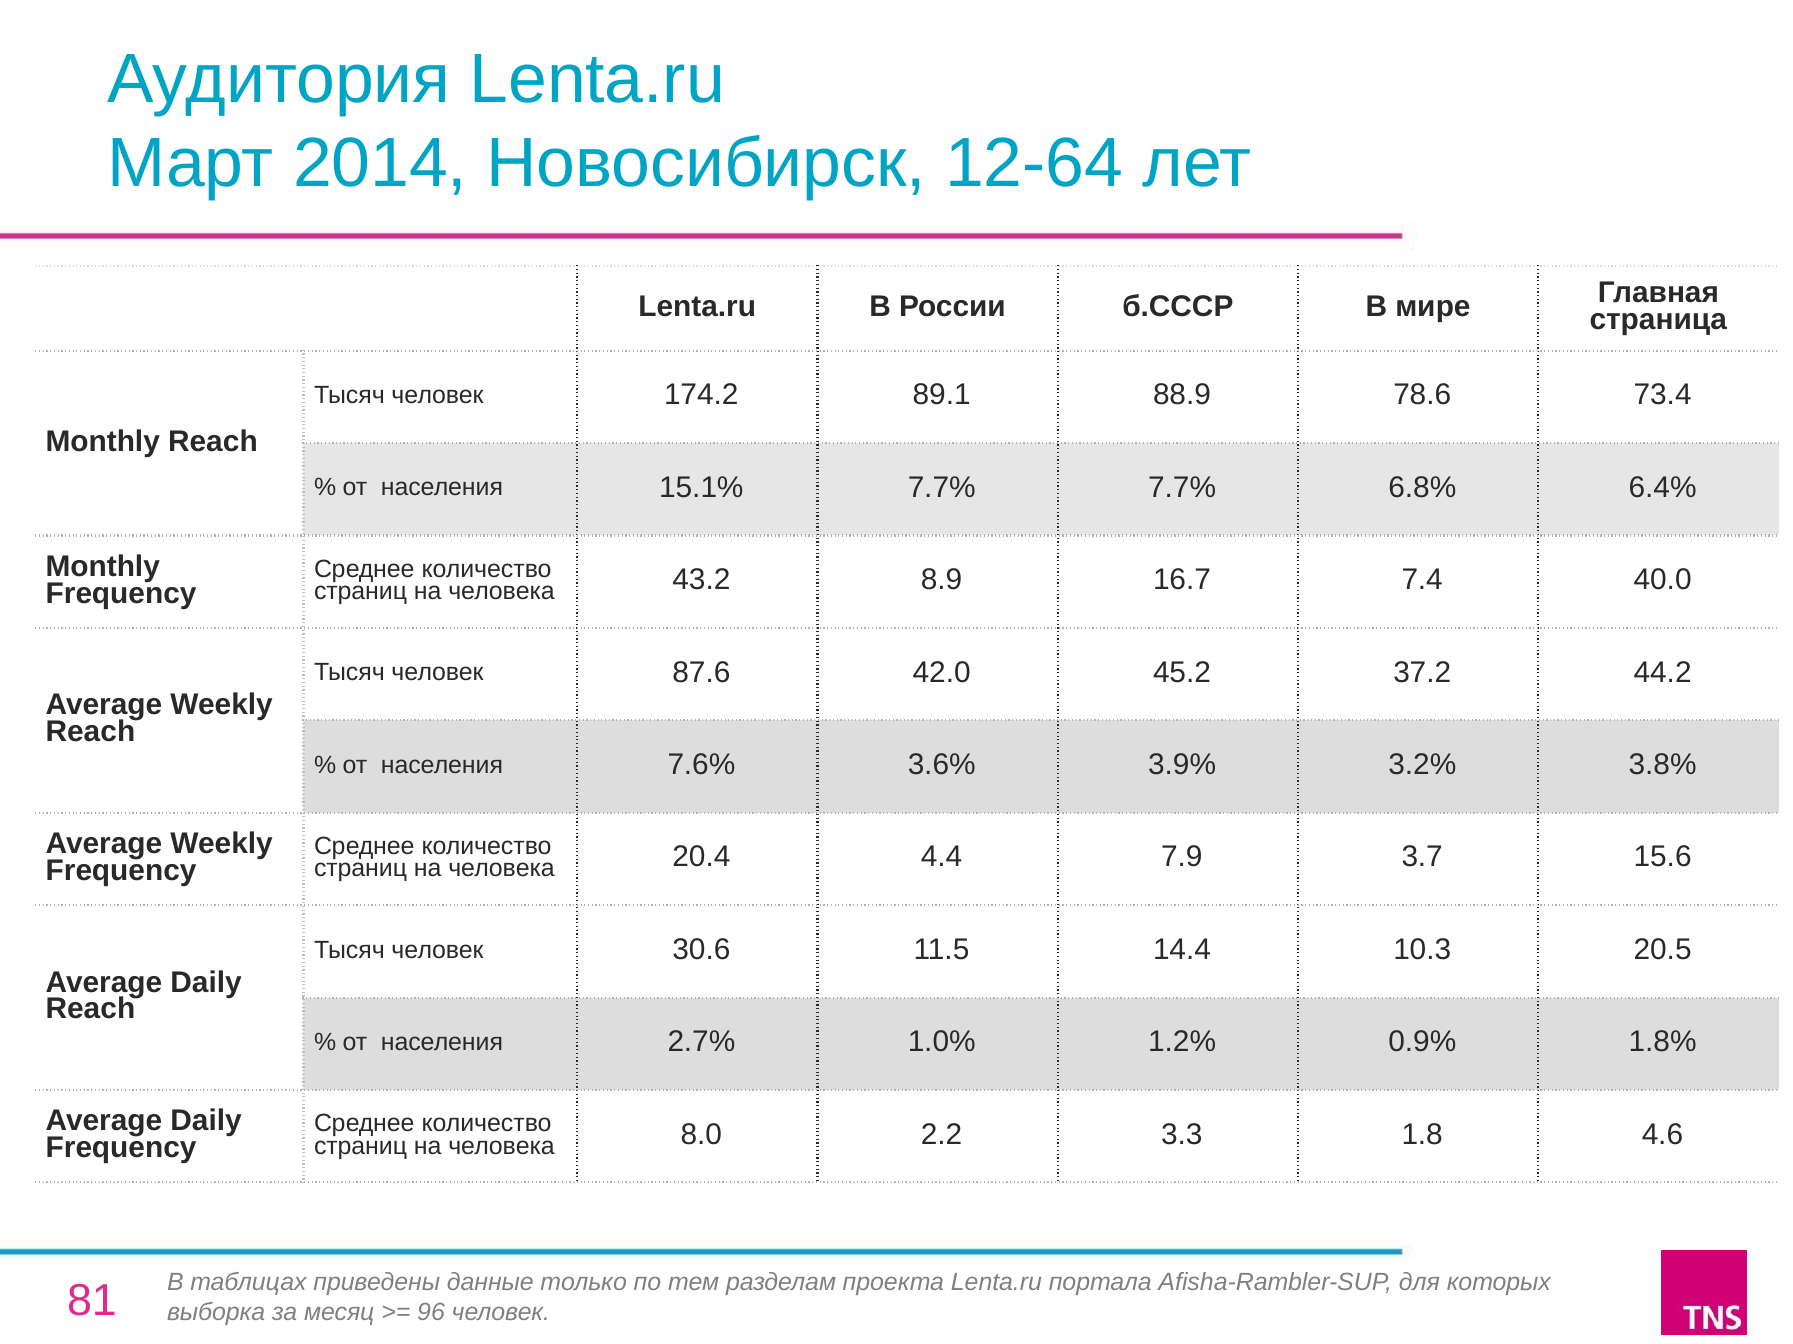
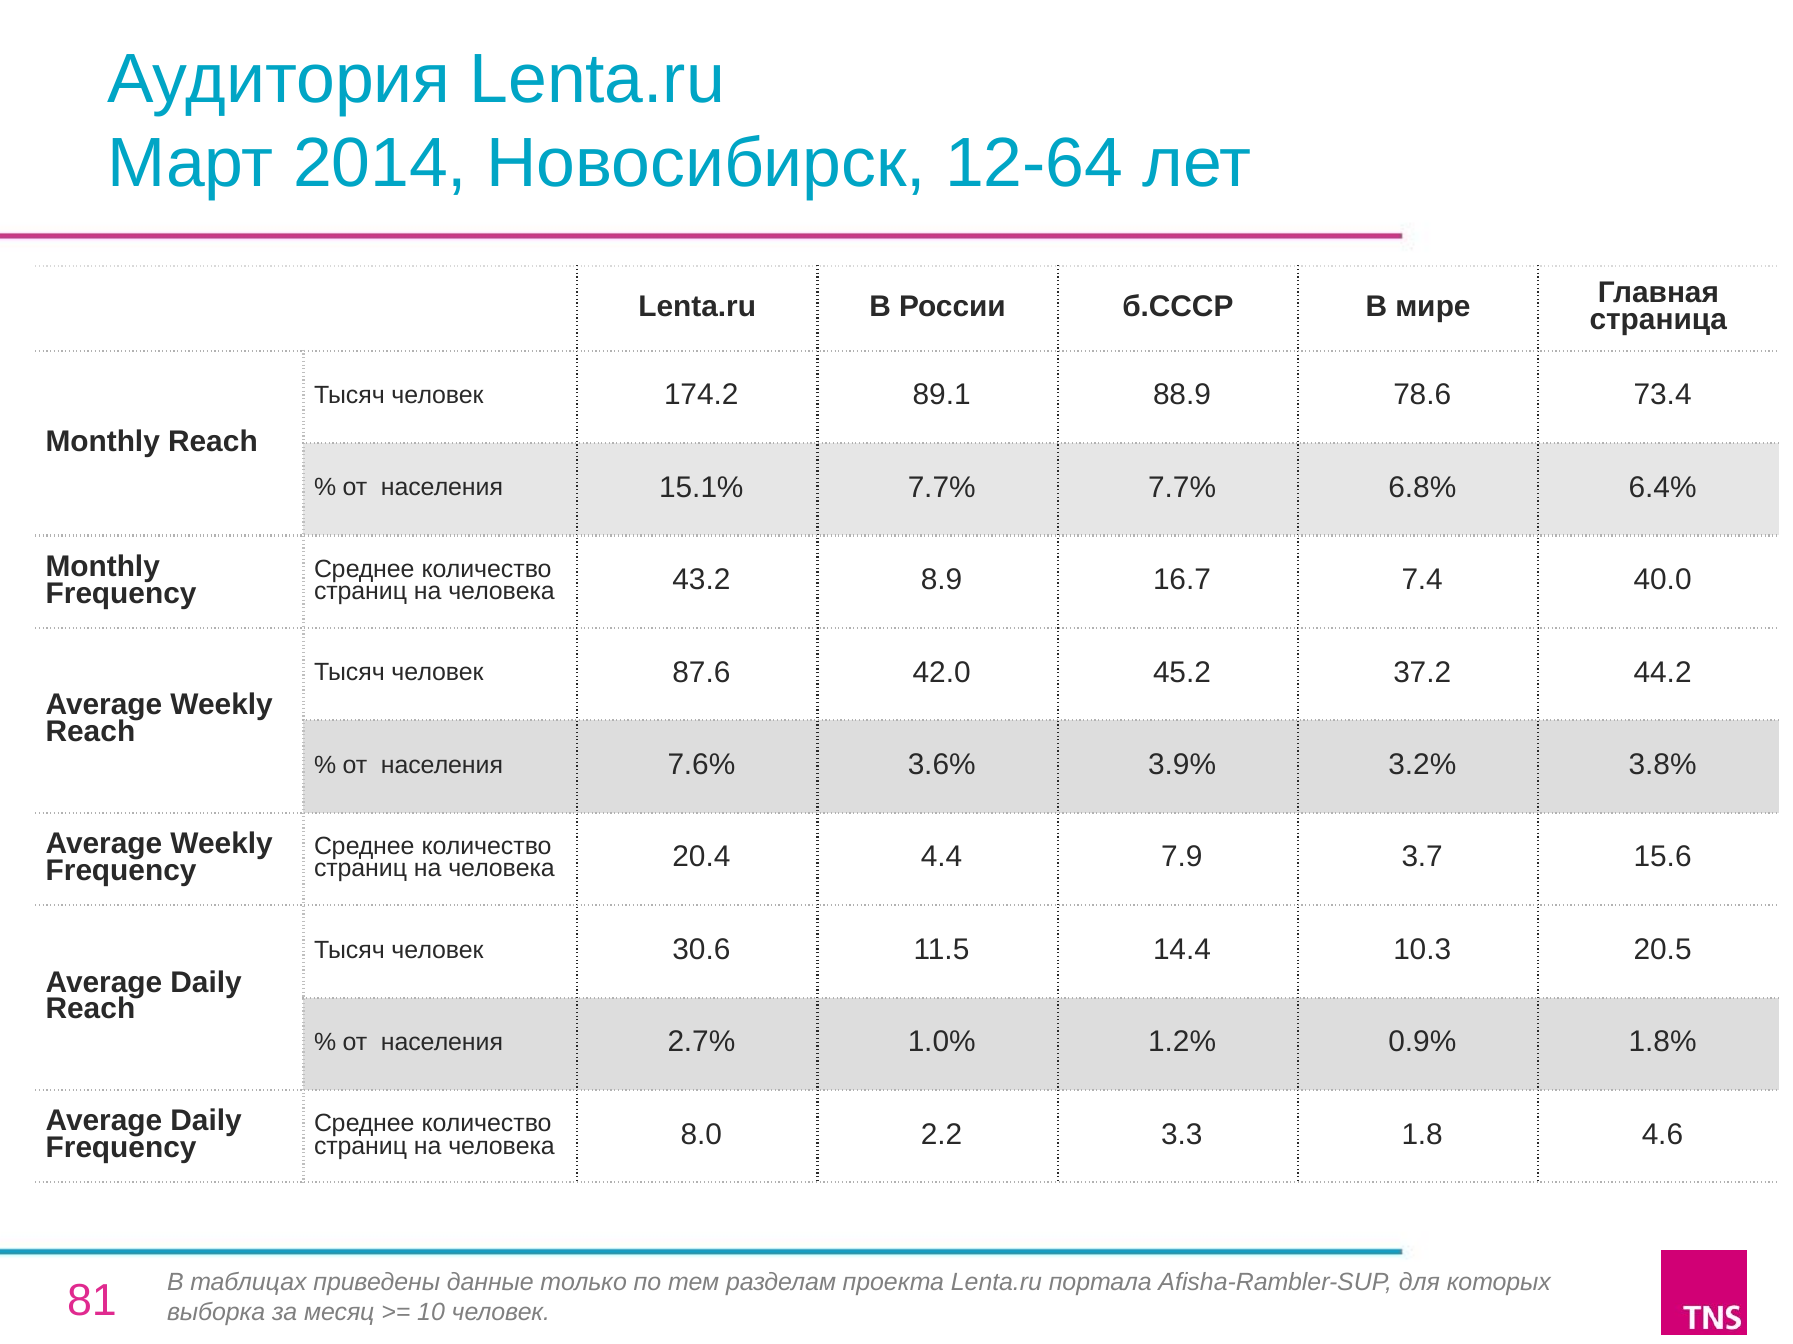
96: 96 -> 10
